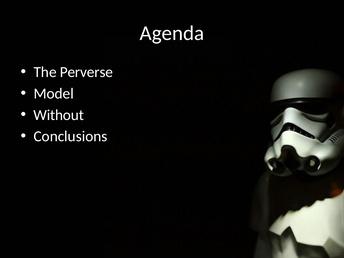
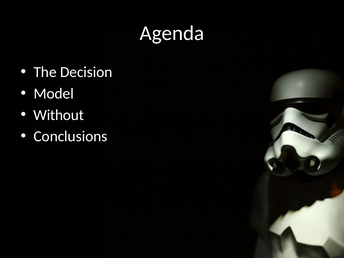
Perverse: Perverse -> Decision
